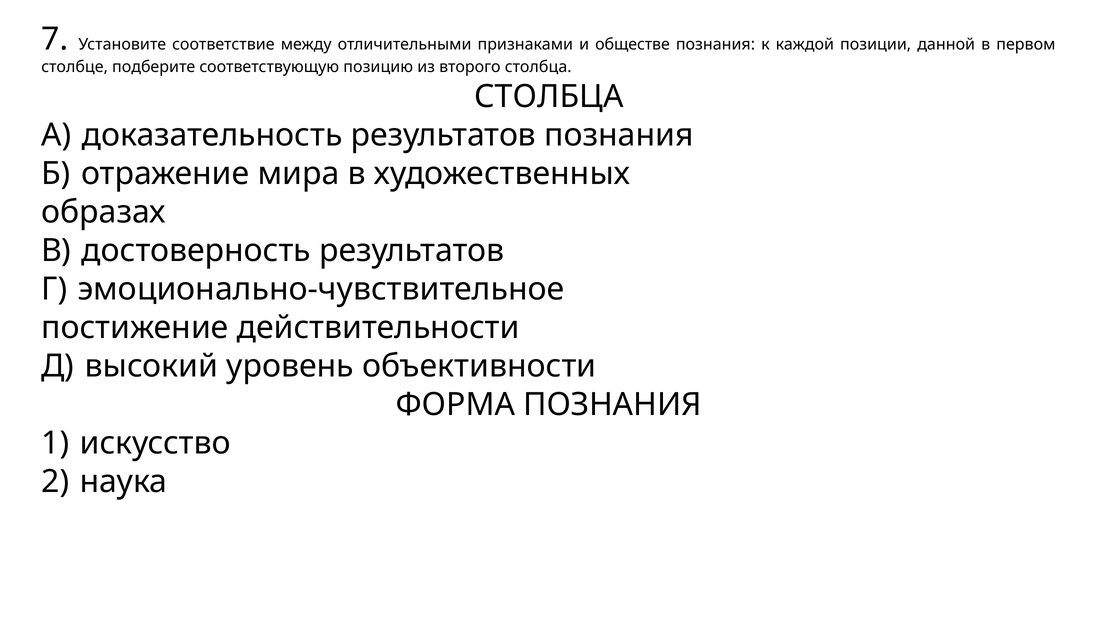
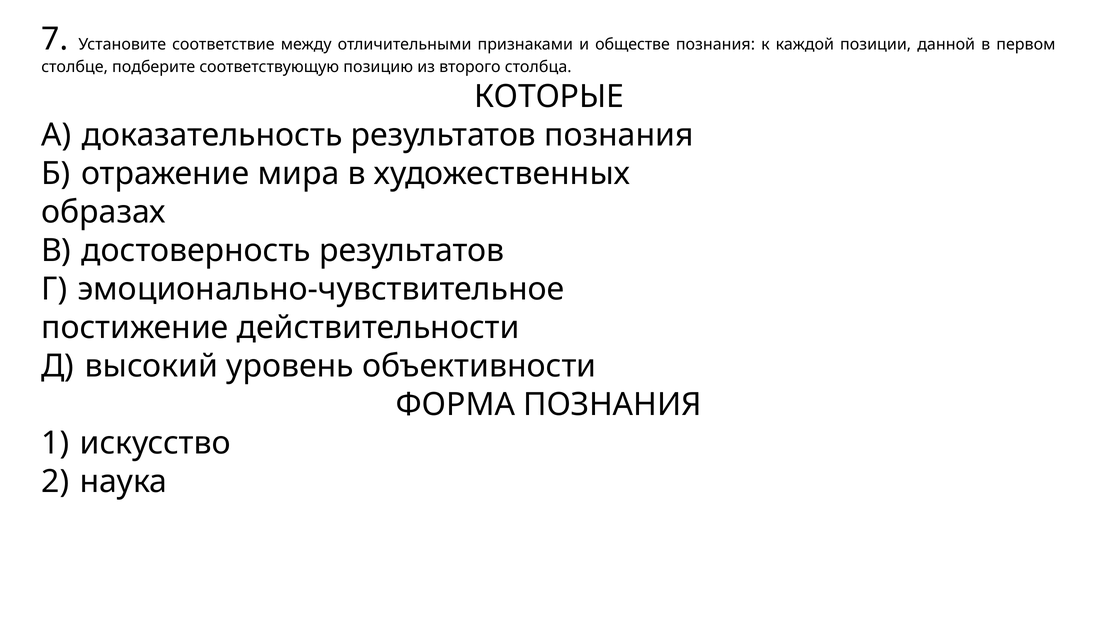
СТОЛБЦА at (549, 97): СТОЛБЦА -> КОТОРЫЕ
